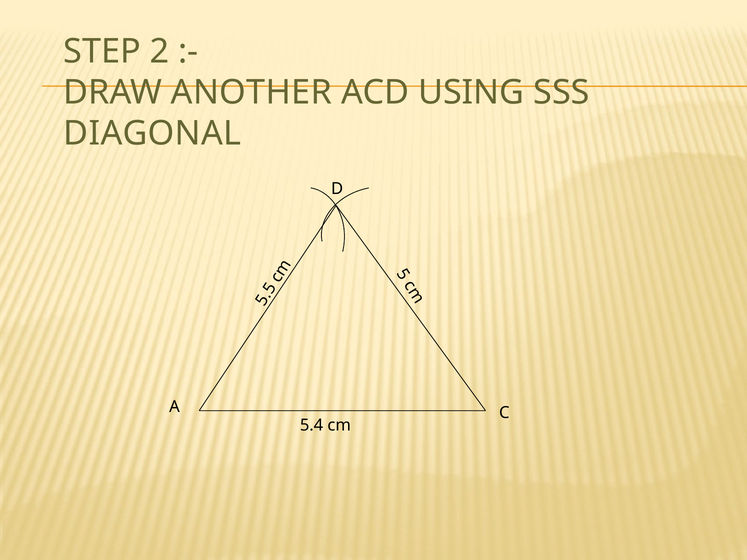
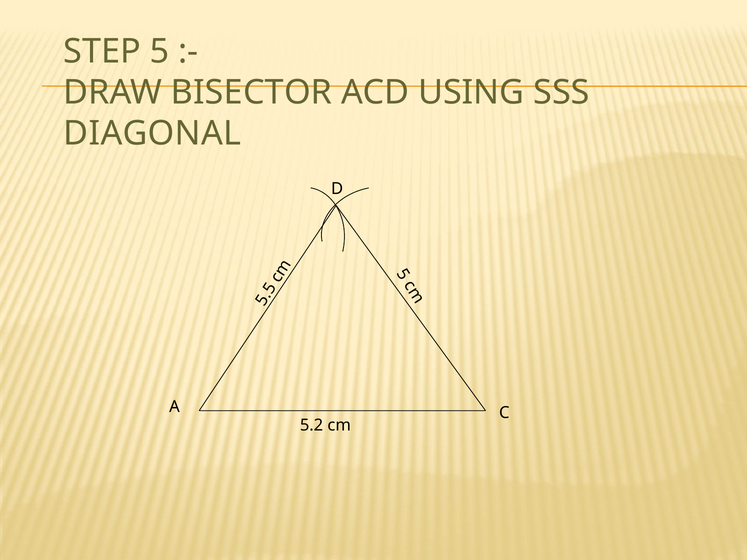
STEP 2: 2 -> 5
ANOTHER: ANOTHER -> BISECTOR
5.4: 5.4 -> 5.2
